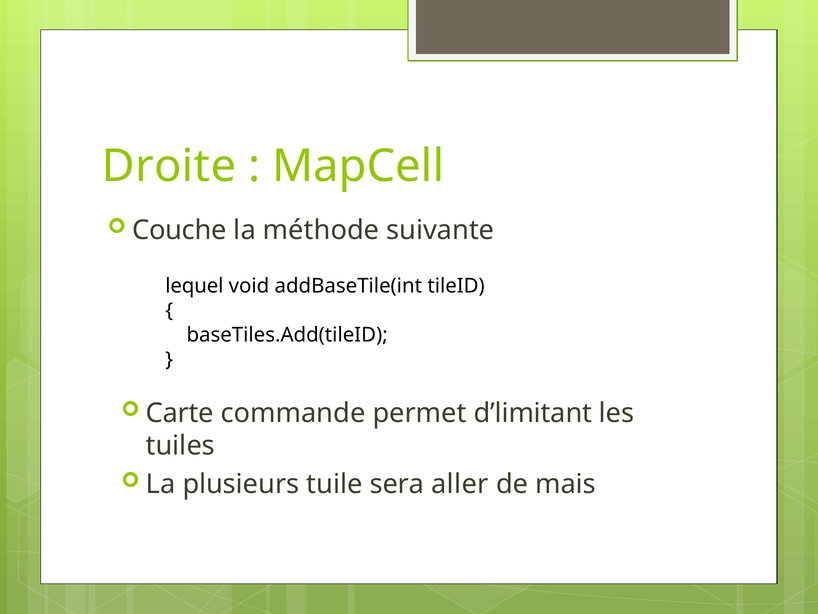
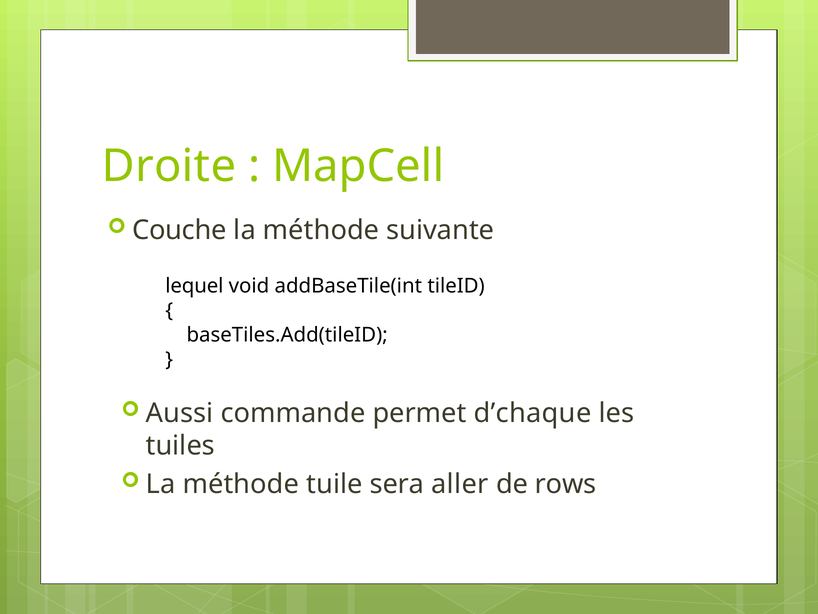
Carte: Carte -> Aussi
d’limitant: d’limitant -> d’chaque
plusieurs at (241, 484): plusieurs -> méthode
mais: mais -> rows
